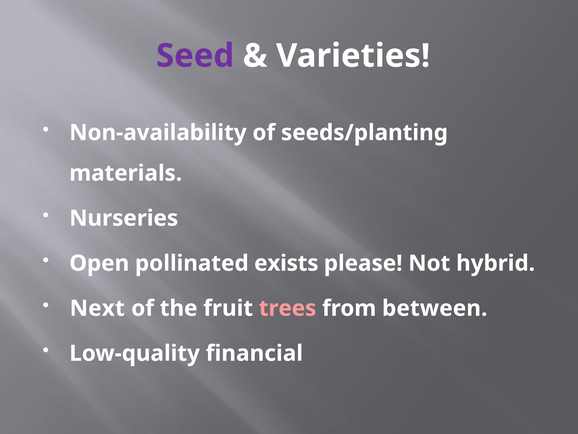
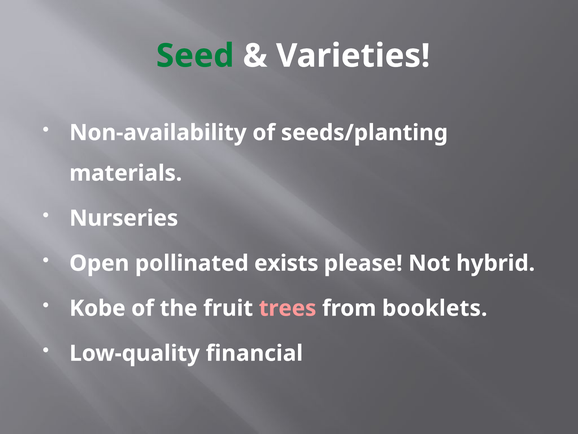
Seed colour: purple -> green
Next: Next -> Kobe
between: between -> booklets
